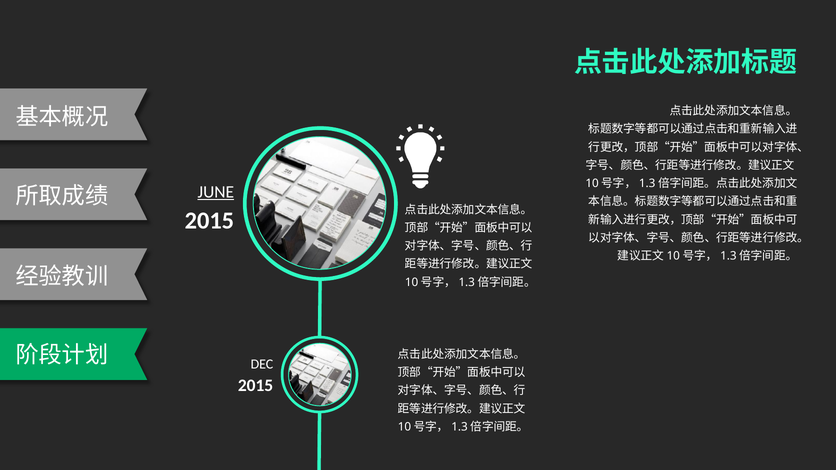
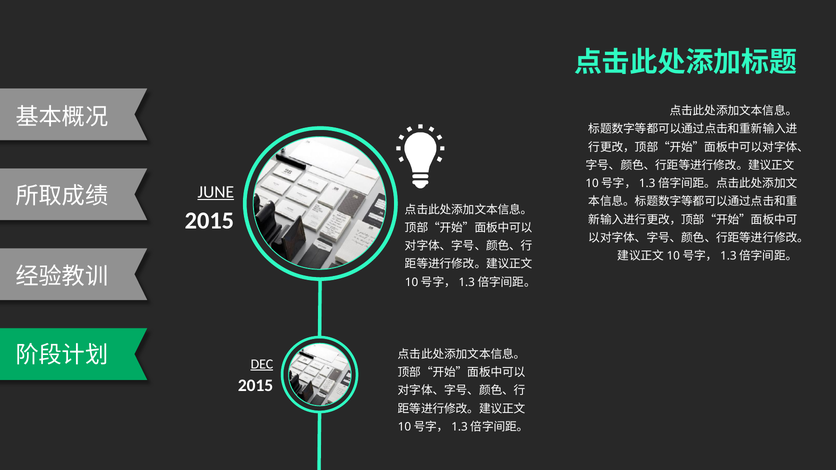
DEC underline: none -> present
